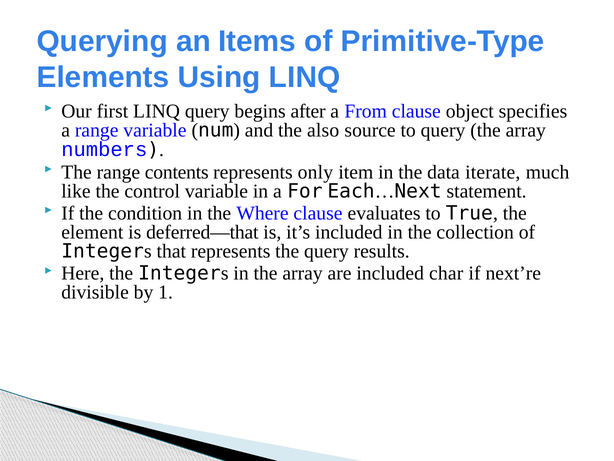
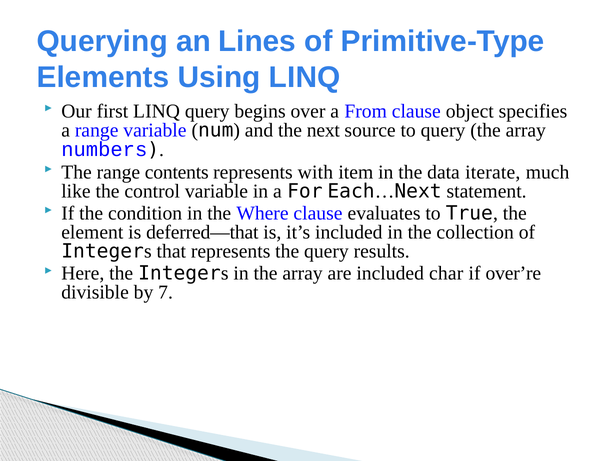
Items: Items -> Lines
after: after -> over
also: also -> next
only: only -> with
next’re: next’re -> over’re
1: 1 -> 7
